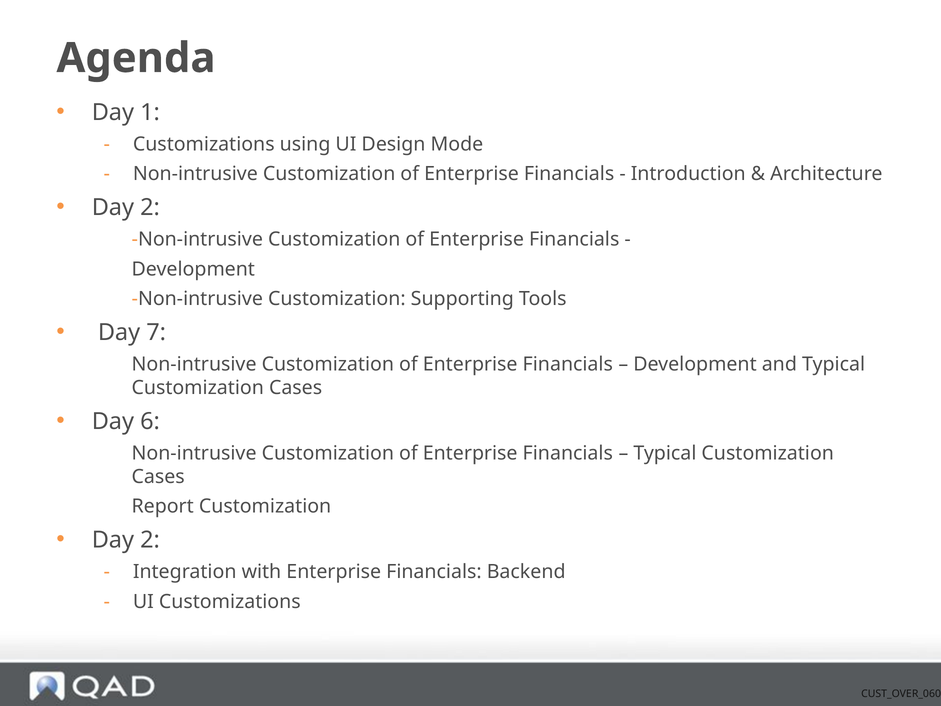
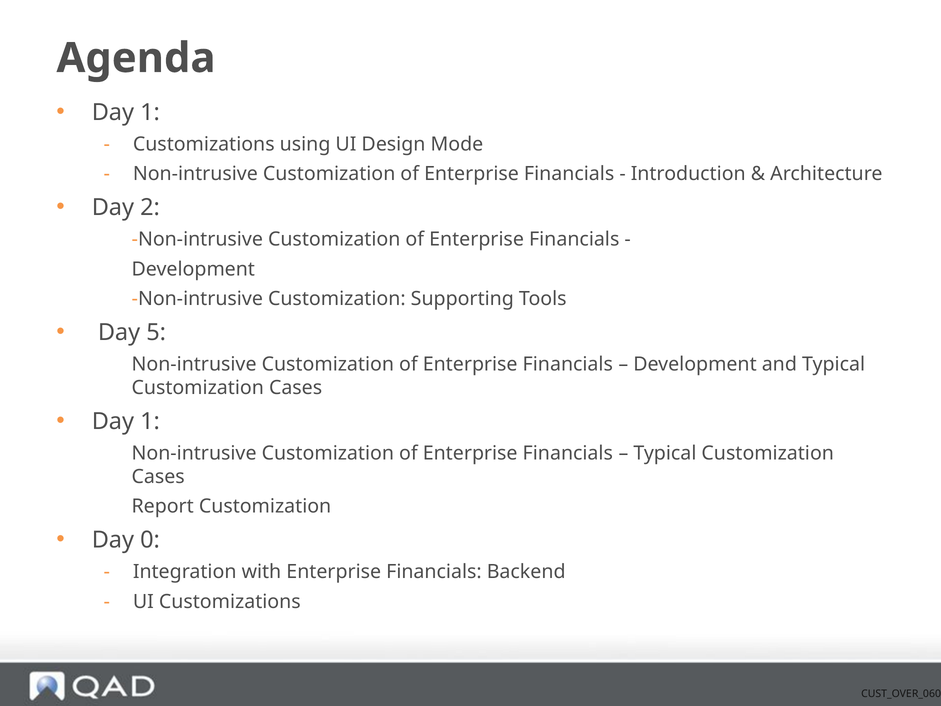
7: 7 -> 5
6 at (150, 421): 6 -> 1
2 at (150, 540): 2 -> 0
